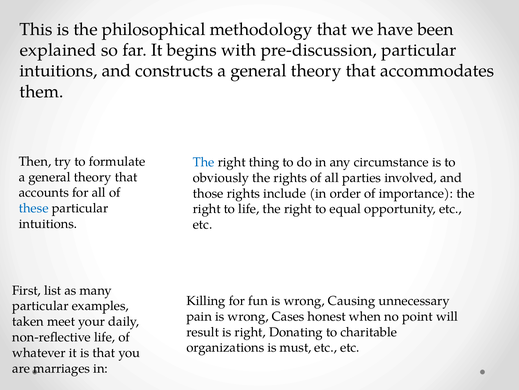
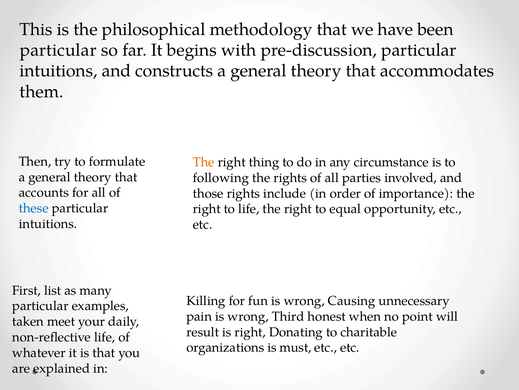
explained at (58, 50): explained -> particular
The at (204, 162) colour: blue -> orange
obviously: obviously -> following
Cases: Cases -> Third
marriages: marriages -> explained
